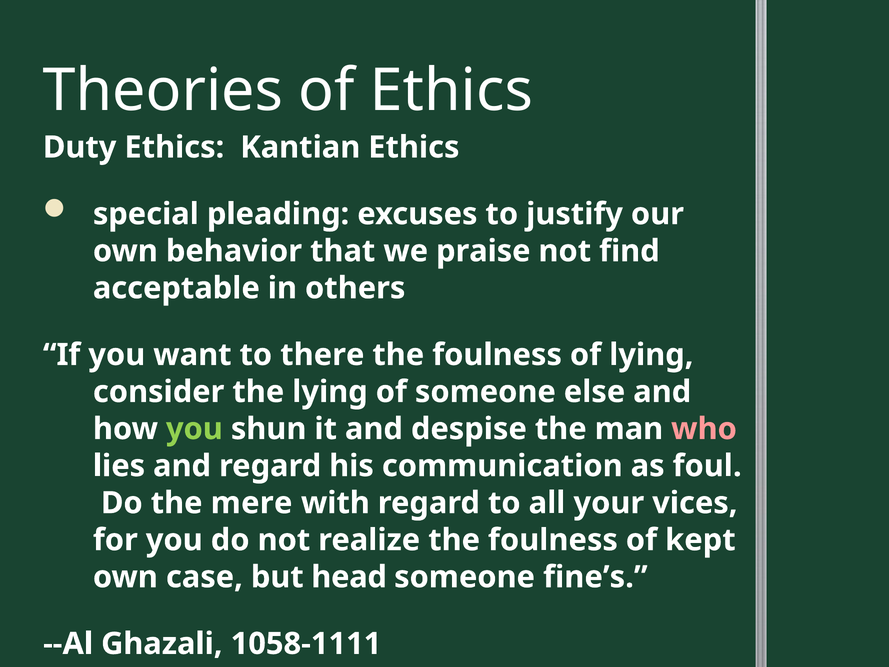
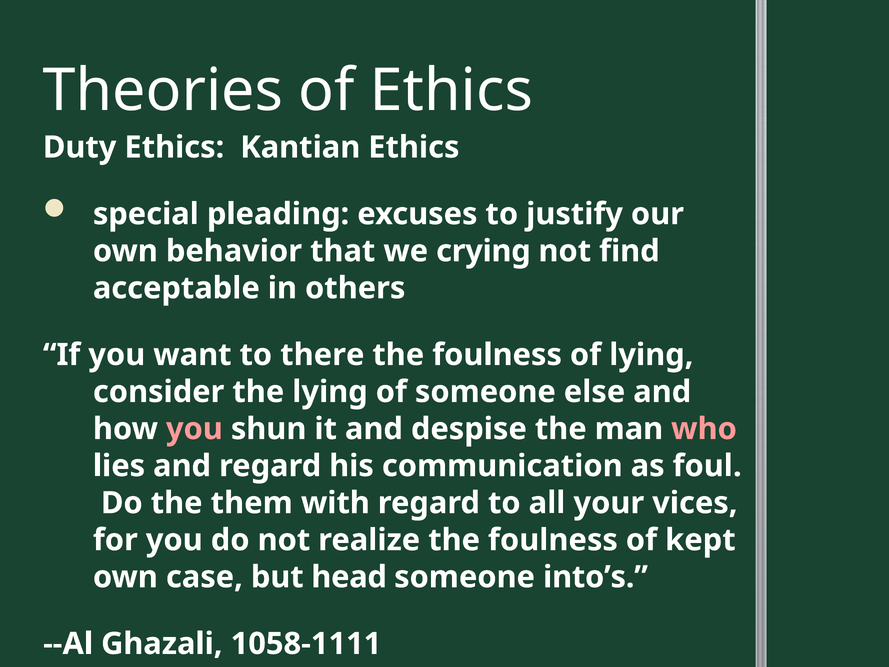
praise: praise -> crying
you at (194, 429) colour: light green -> pink
mere: mere -> them
fine’s: fine’s -> into’s
